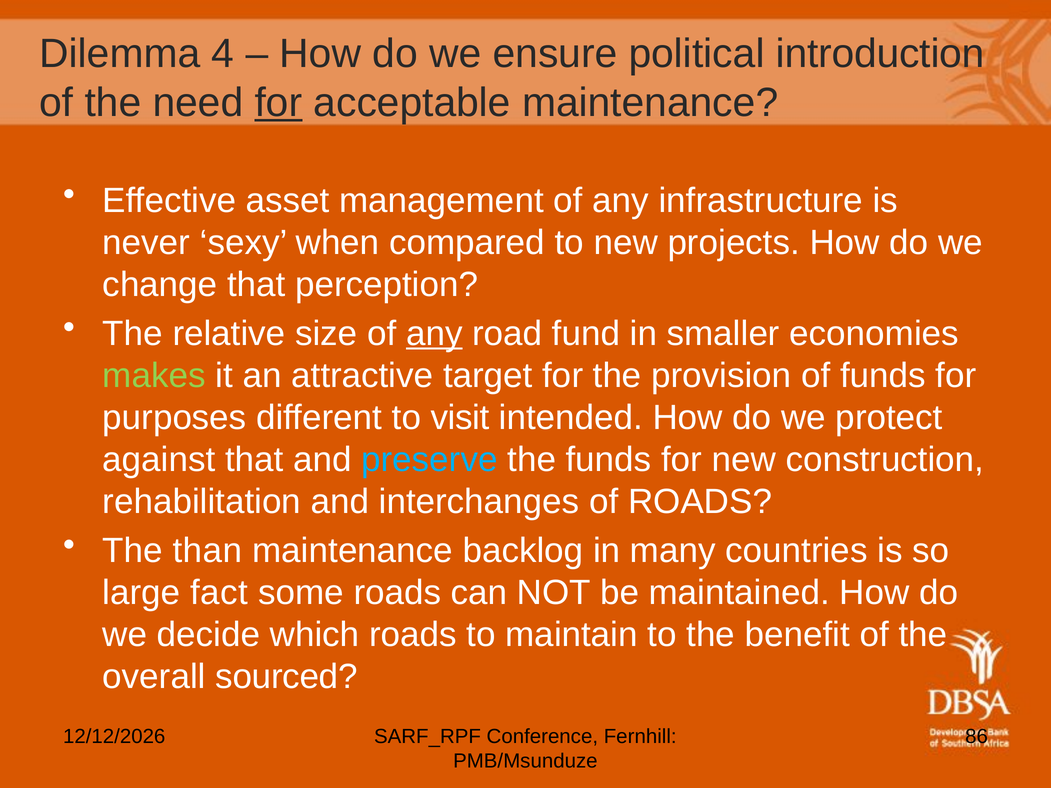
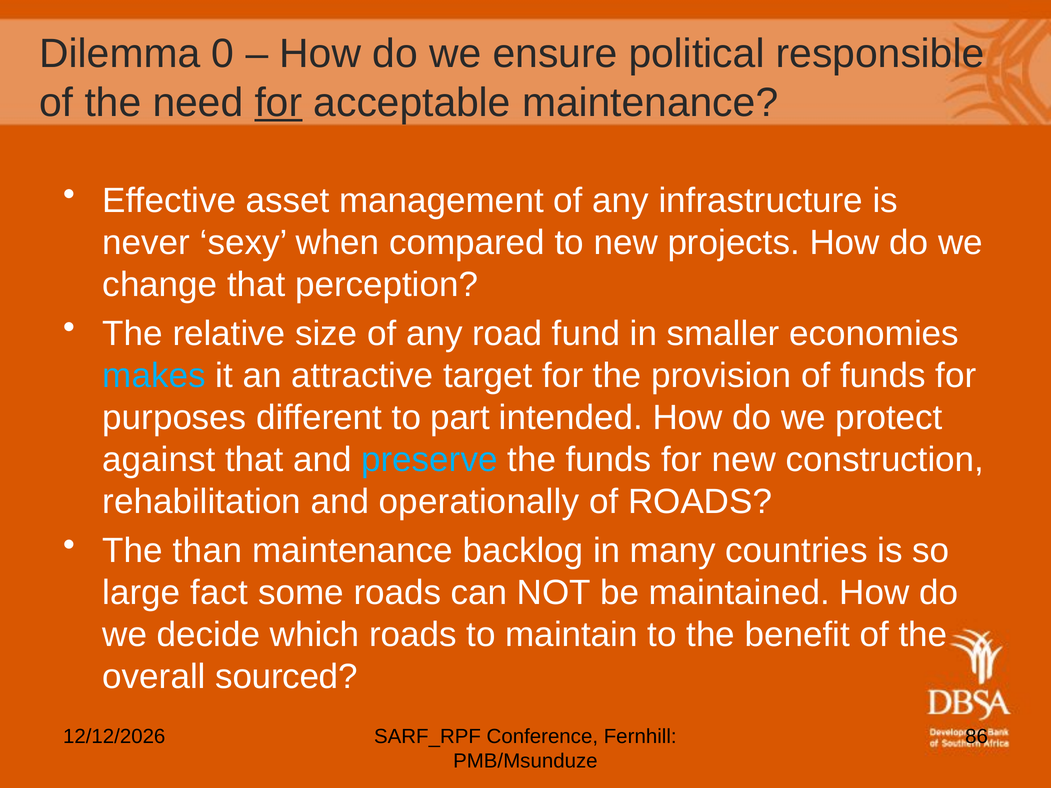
4: 4 -> 0
introduction: introduction -> responsible
any at (434, 334) underline: present -> none
makes colour: light green -> light blue
visit: visit -> part
interchanges: interchanges -> operationally
